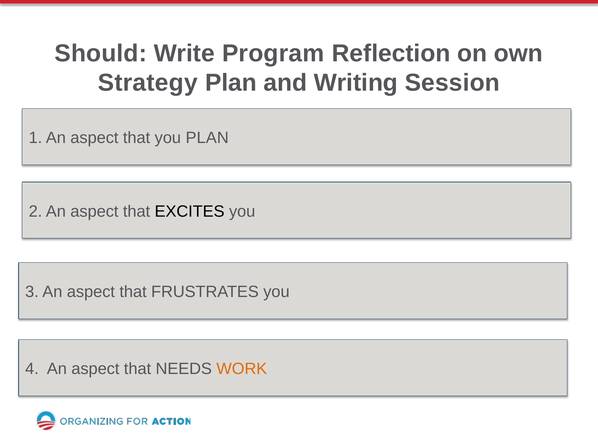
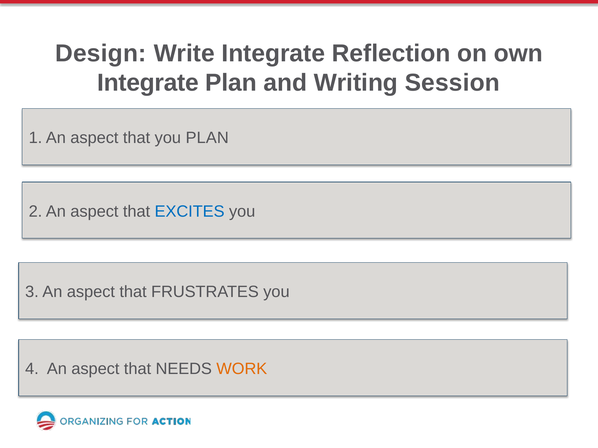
Should: Should -> Design
Write Program: Program -> Integrate
Strategy at (148, 83): Strategy -> Integrate
EXCITES colour: black -> blue
